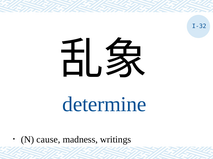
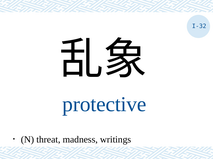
determine: determine -> protective
cause: cause -> threat
